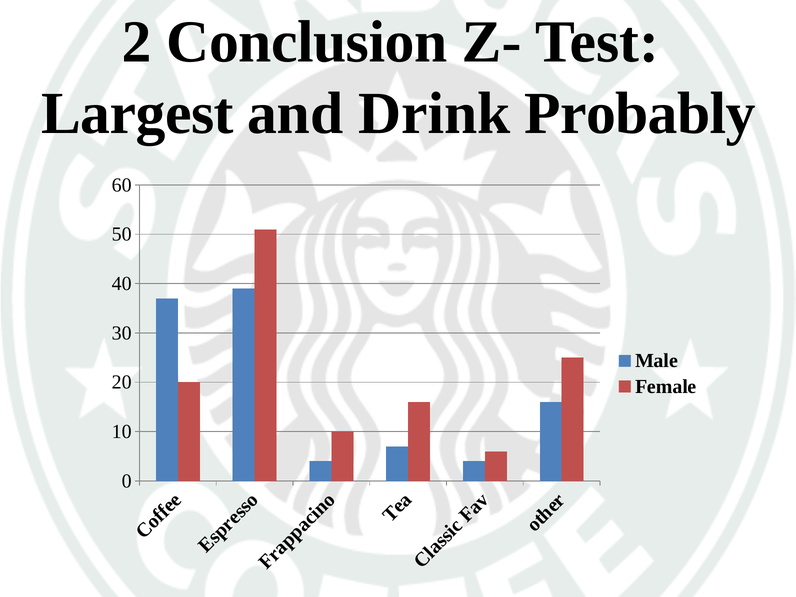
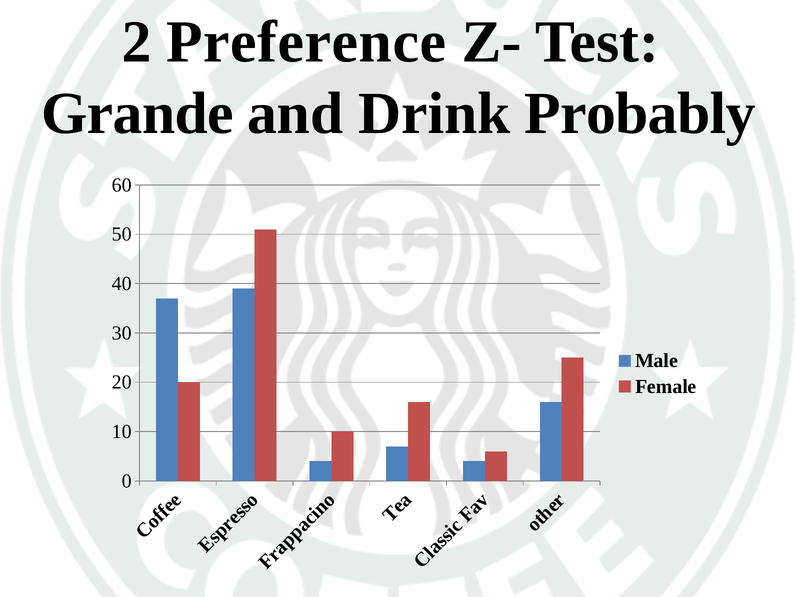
Conclusion: Conclusion -> Preference
Largest: Largest -> Grande
